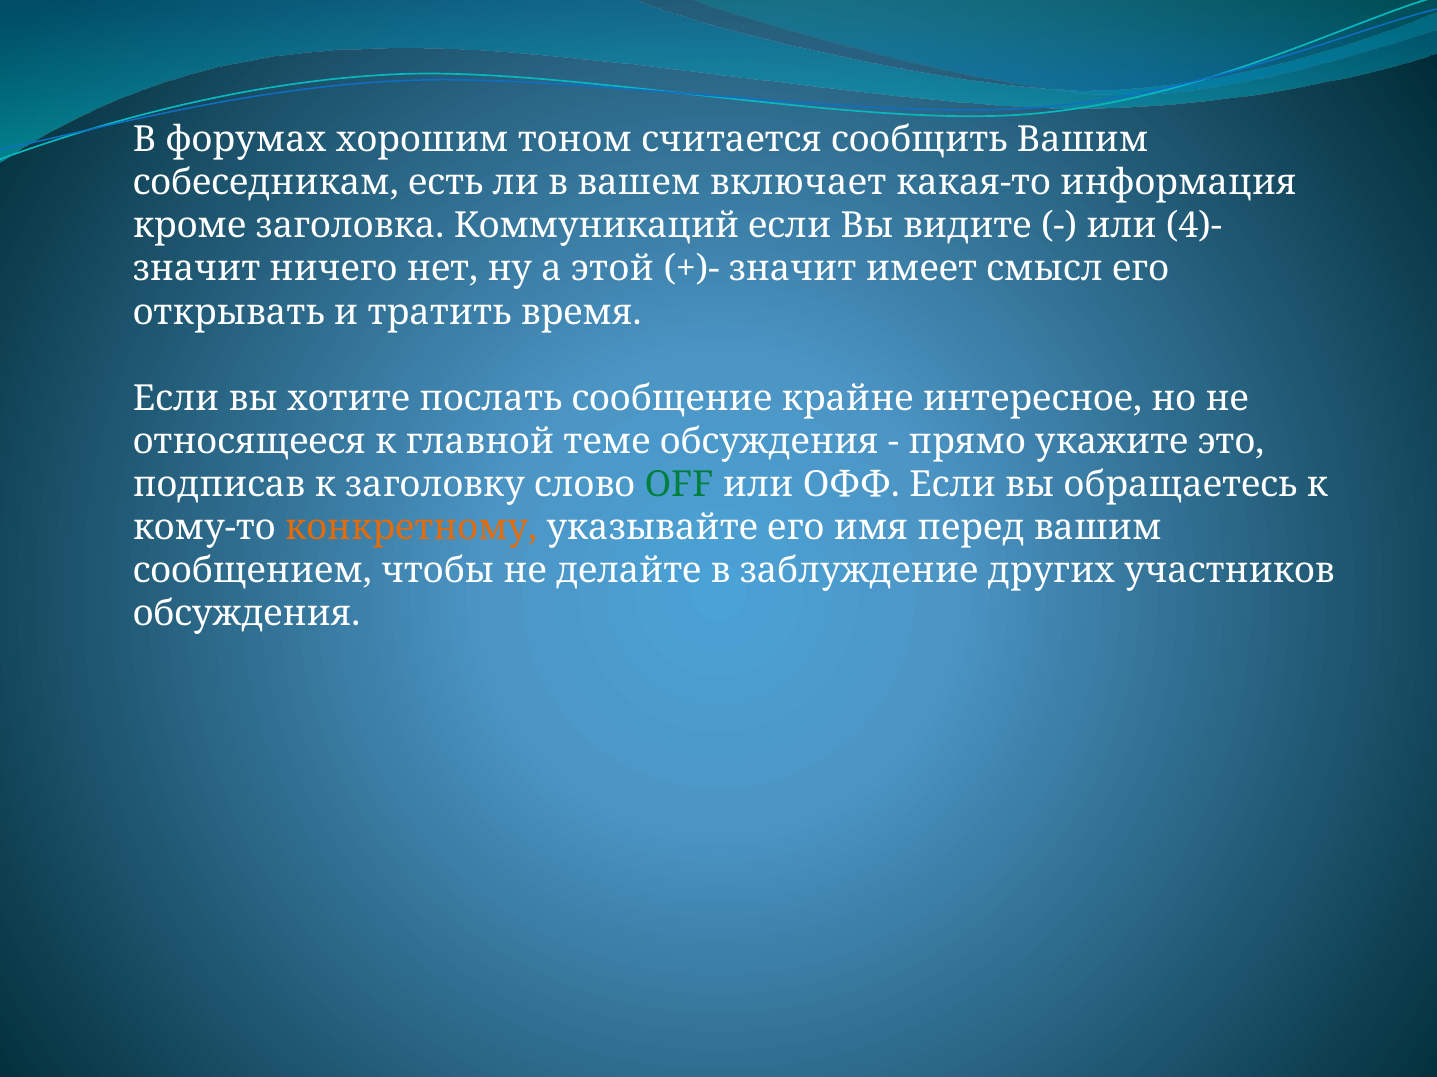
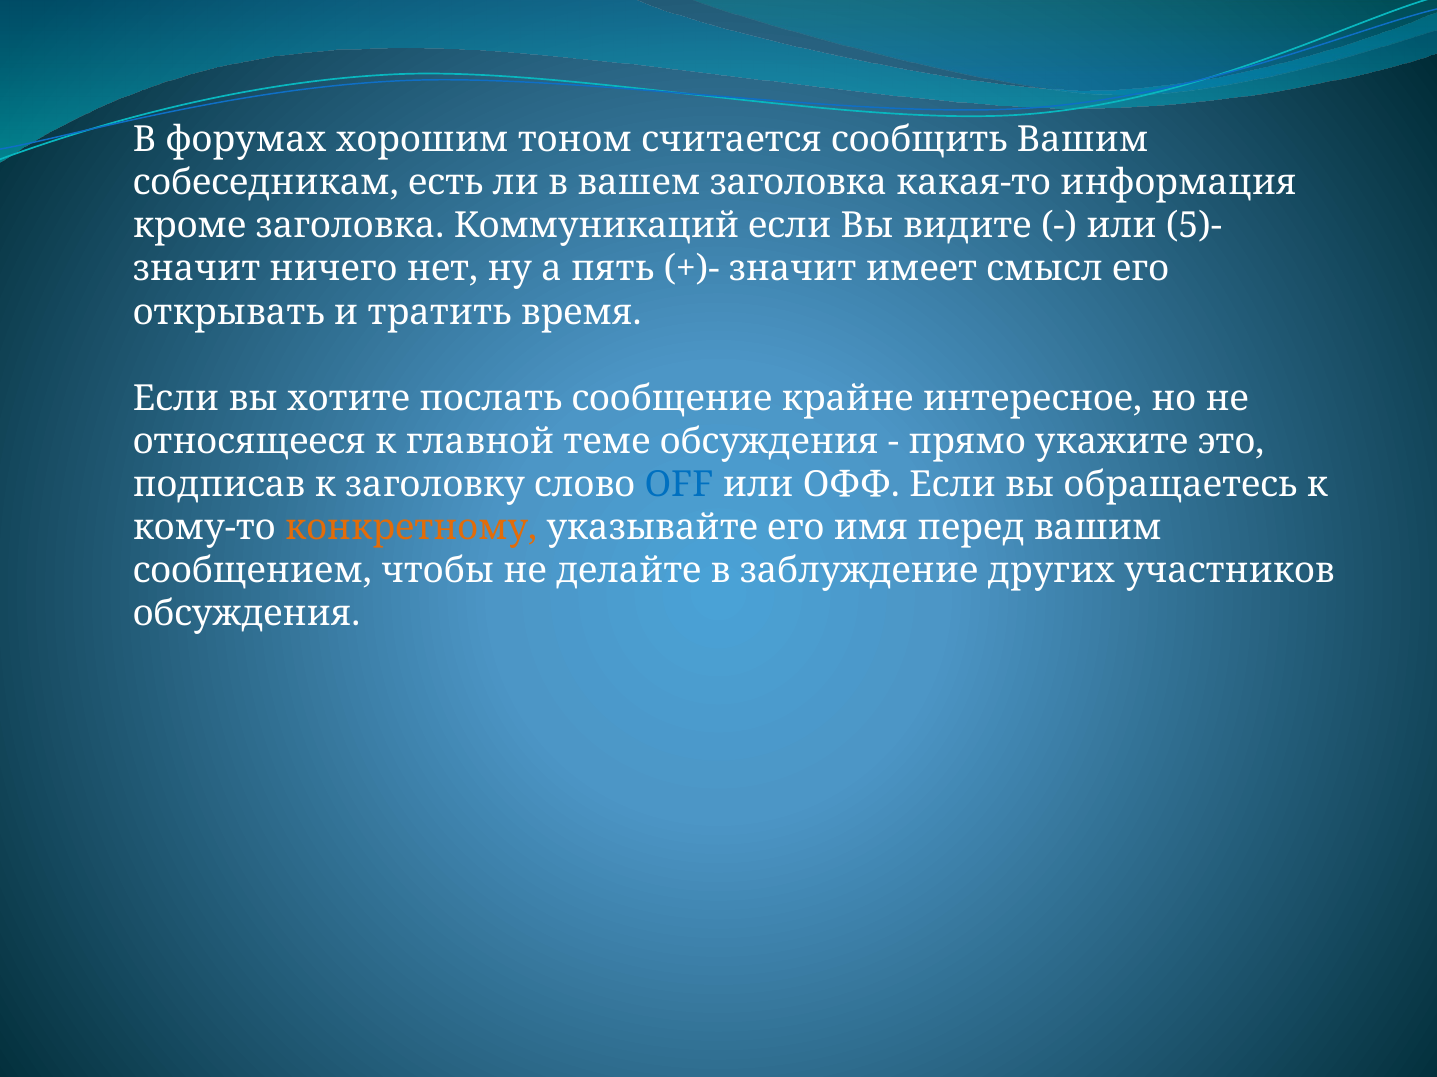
вашем включает: включает -> заголовка
4)-: 4)- -> 5)-
этой: этой -> пять
OFF colour: green -> blue
